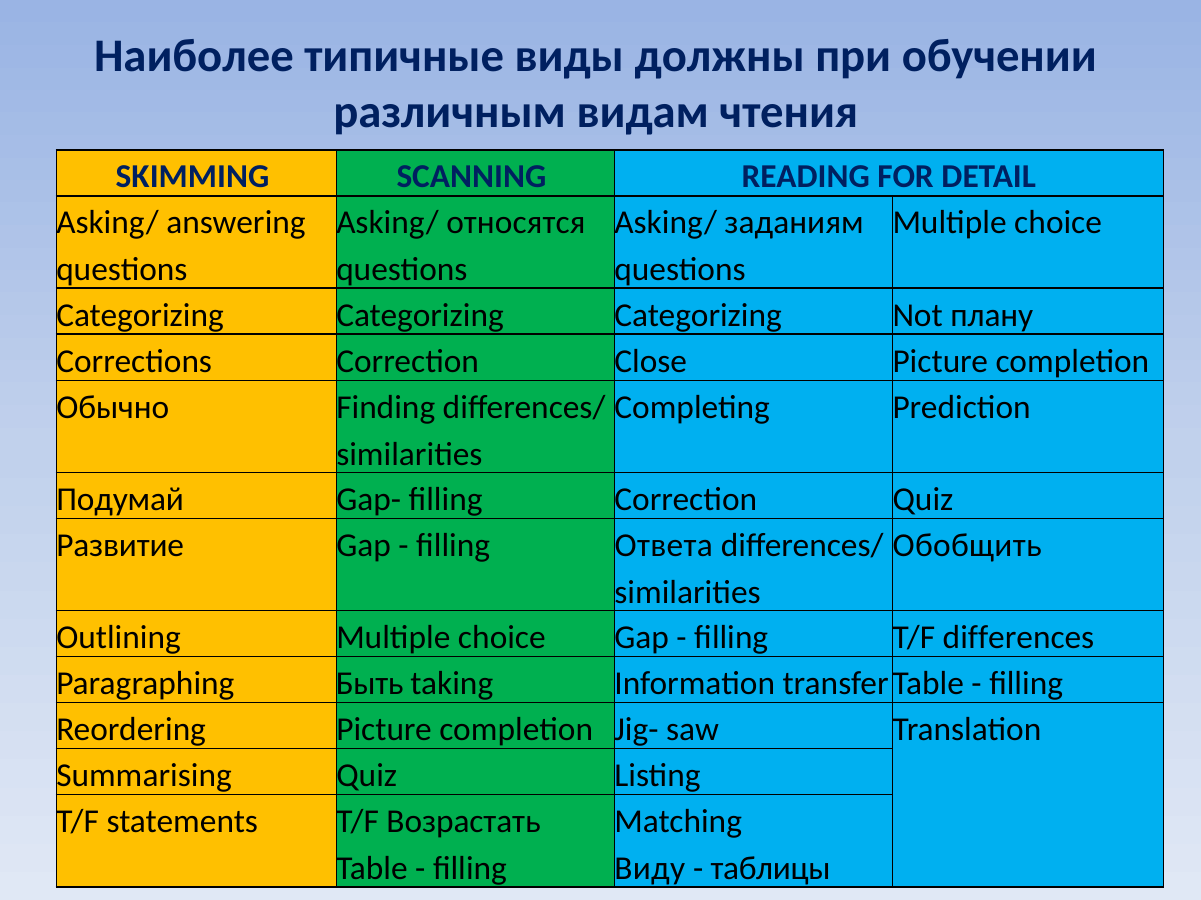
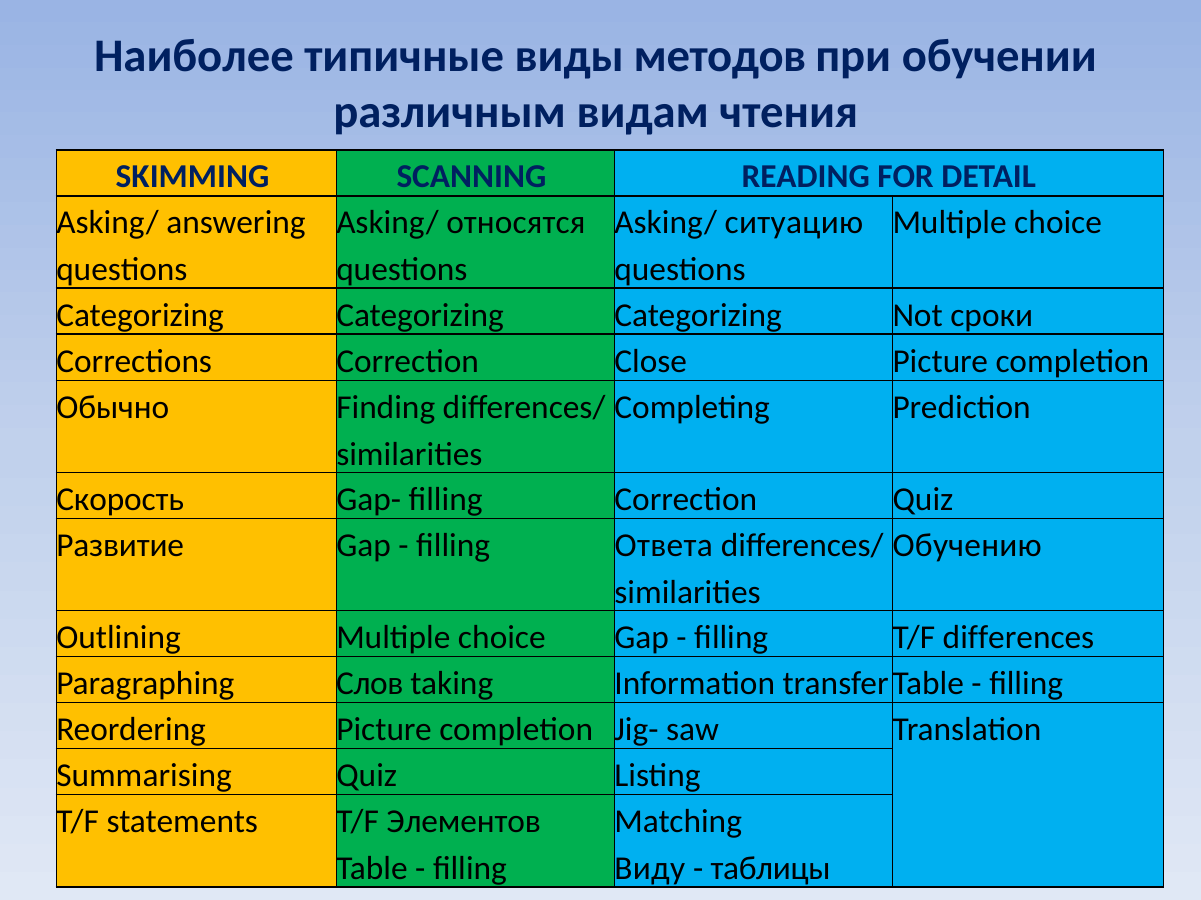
должны: должны -> методов
заданиям: заданиям -> ситуацию
плану: плану -> сроки
Подумай: Подумай -> Скорость
Обобщить: Обобщить -> Обучению
Быть: Быть -> Слов
Возрастать: Возрастать -> Элементов
